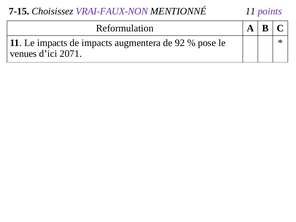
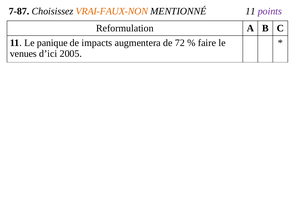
7-15: 7-15 -> 7-87
VRAI-FAUX-NON colour: purple -> orange
Le impacts: impacts -> panique
92: 92 -> 72
pose: pose -> faire
2071: 2071 -> 2005
